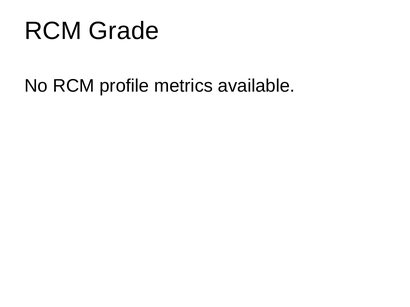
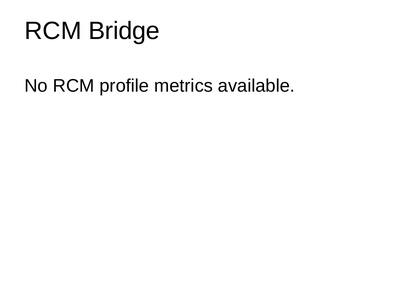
Grade: Grade -> Bridge
